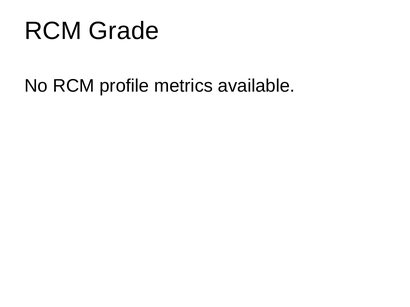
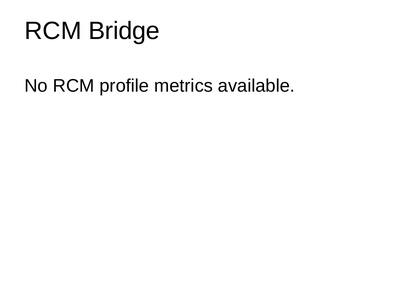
Grade: Grade -> Bridge
